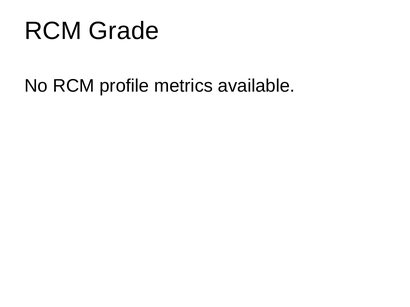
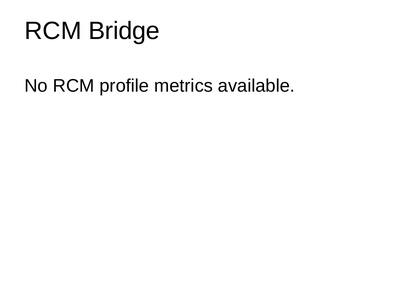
Grade: Grade -> Bridge
